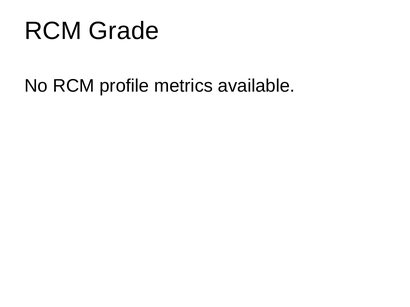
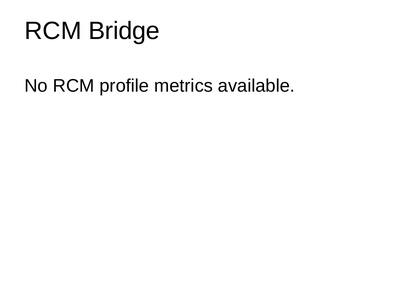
Grade: Grade -> Bridge
